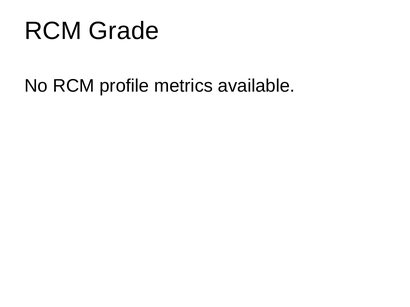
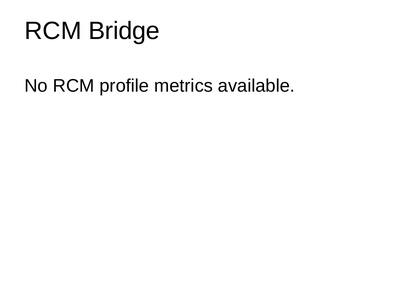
Grade: Grade -> Bridge
